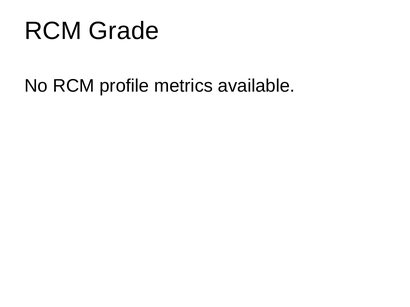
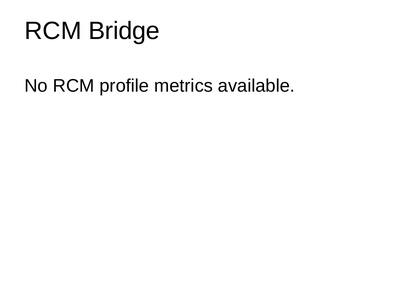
Grade: Grade -> Bridge
